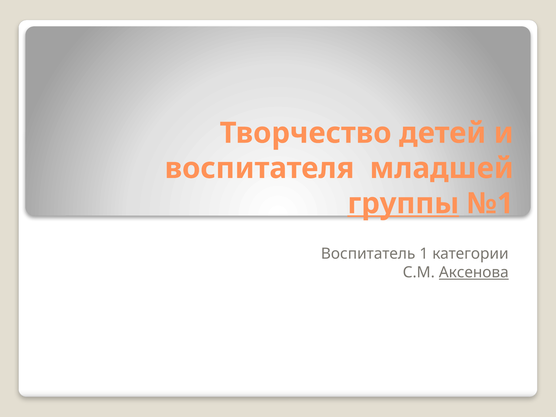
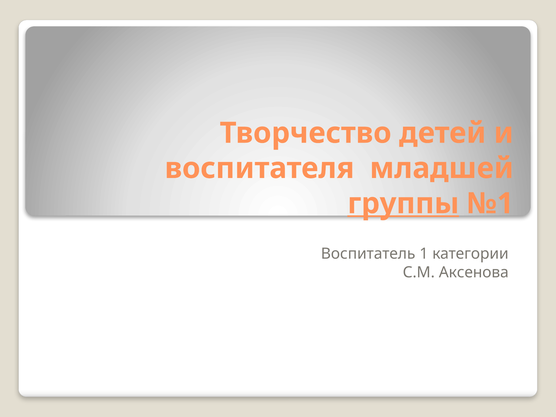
Аксенова underline: present -> none
